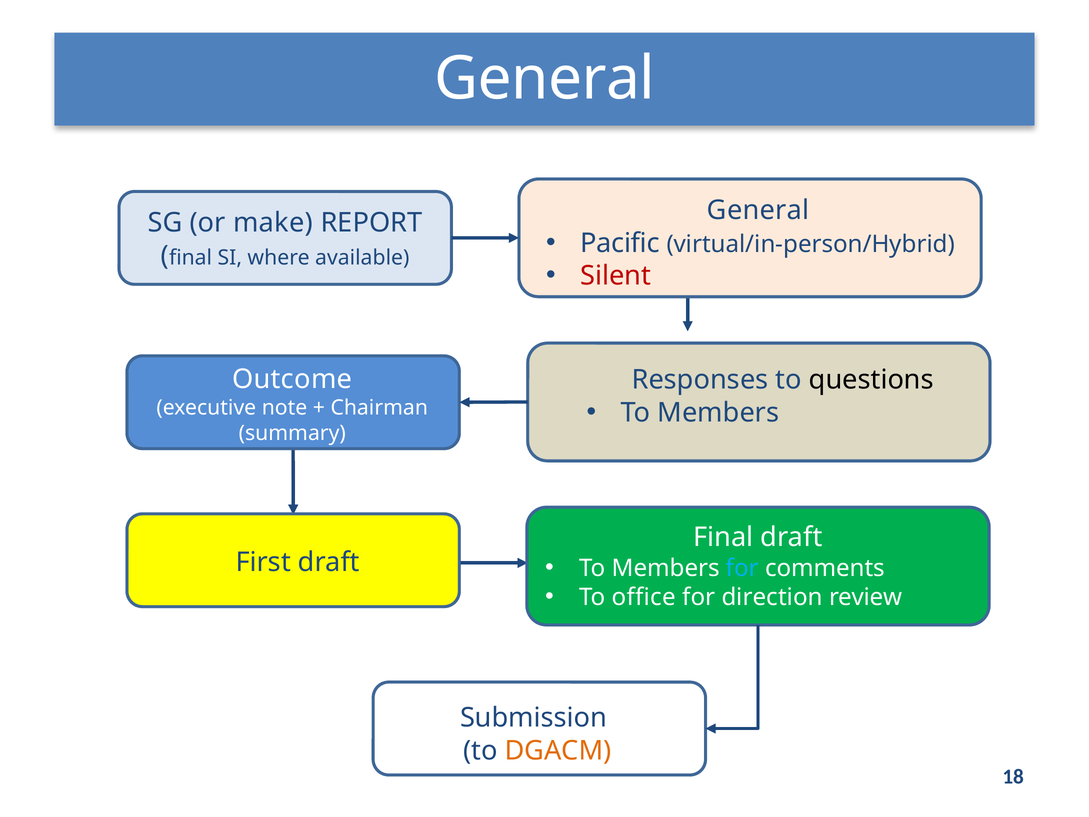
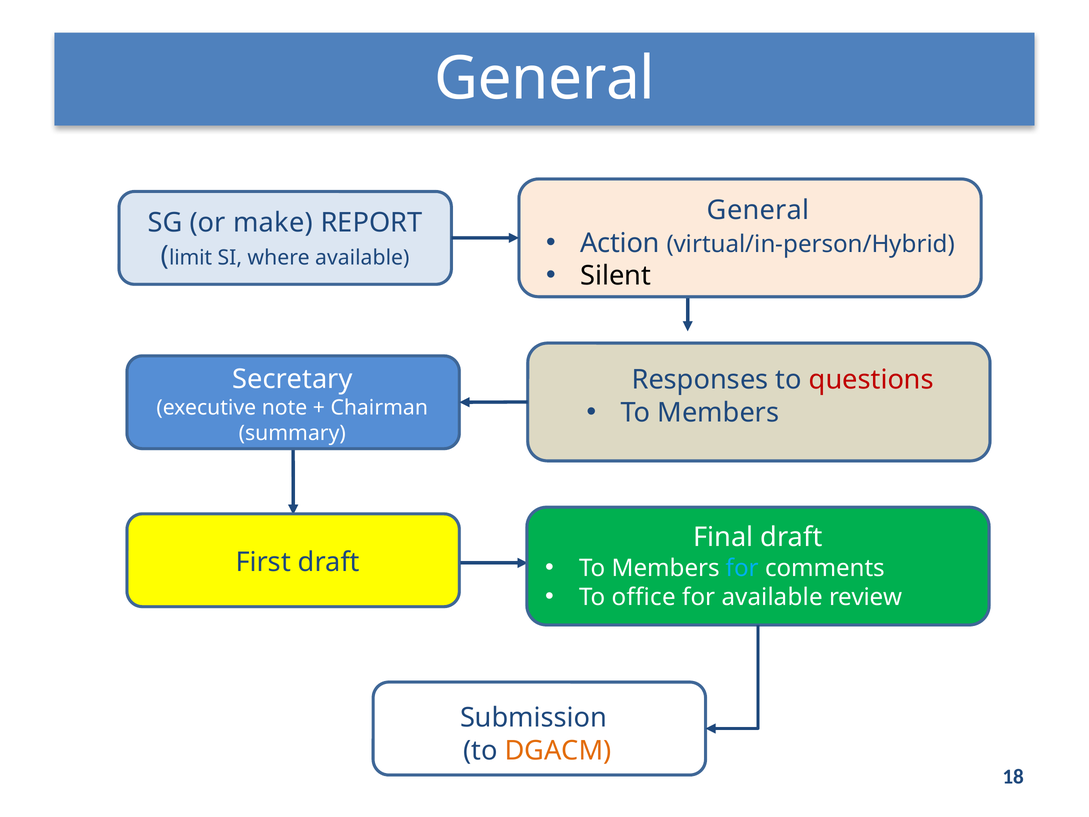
Pacific: Pacific -> Action
final at (191, 258): final -> limit
Silent colour: red -> black
Outcome: Outcome -> Secretary
questions colour: black -> red
for direction: direction -> available
